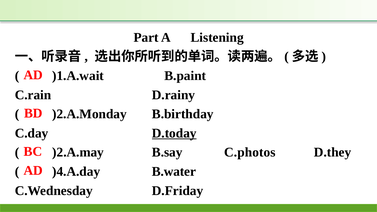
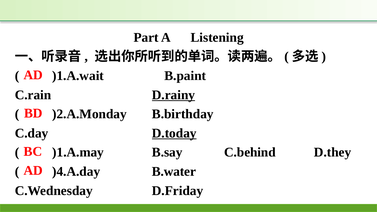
D.rainy underline: none -> present
)2.A.may: )2.A.may -> )1.A.may
C.photos: C.photos -> C.behind
